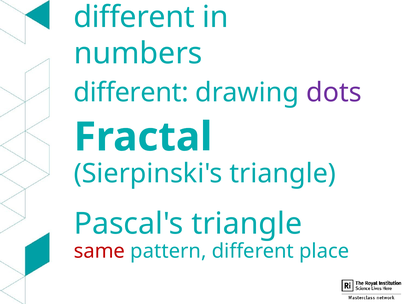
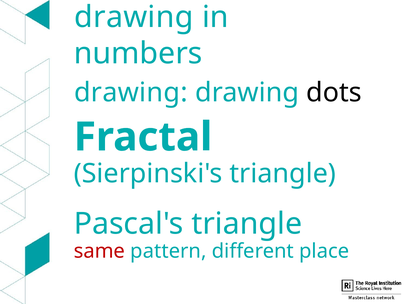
different at (134, 17): different -> drawing
different at (131, 93): different -> drawing
dots colour: purple -> black
